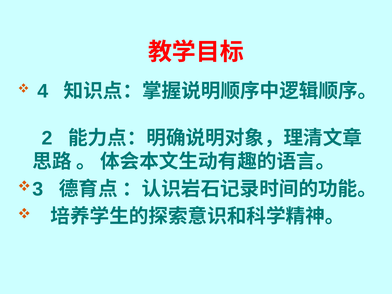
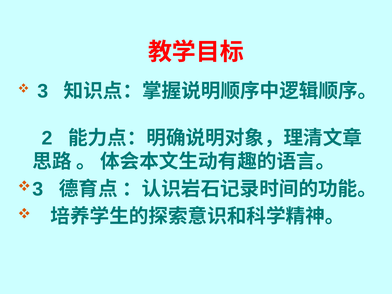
4: 4 -> 3
